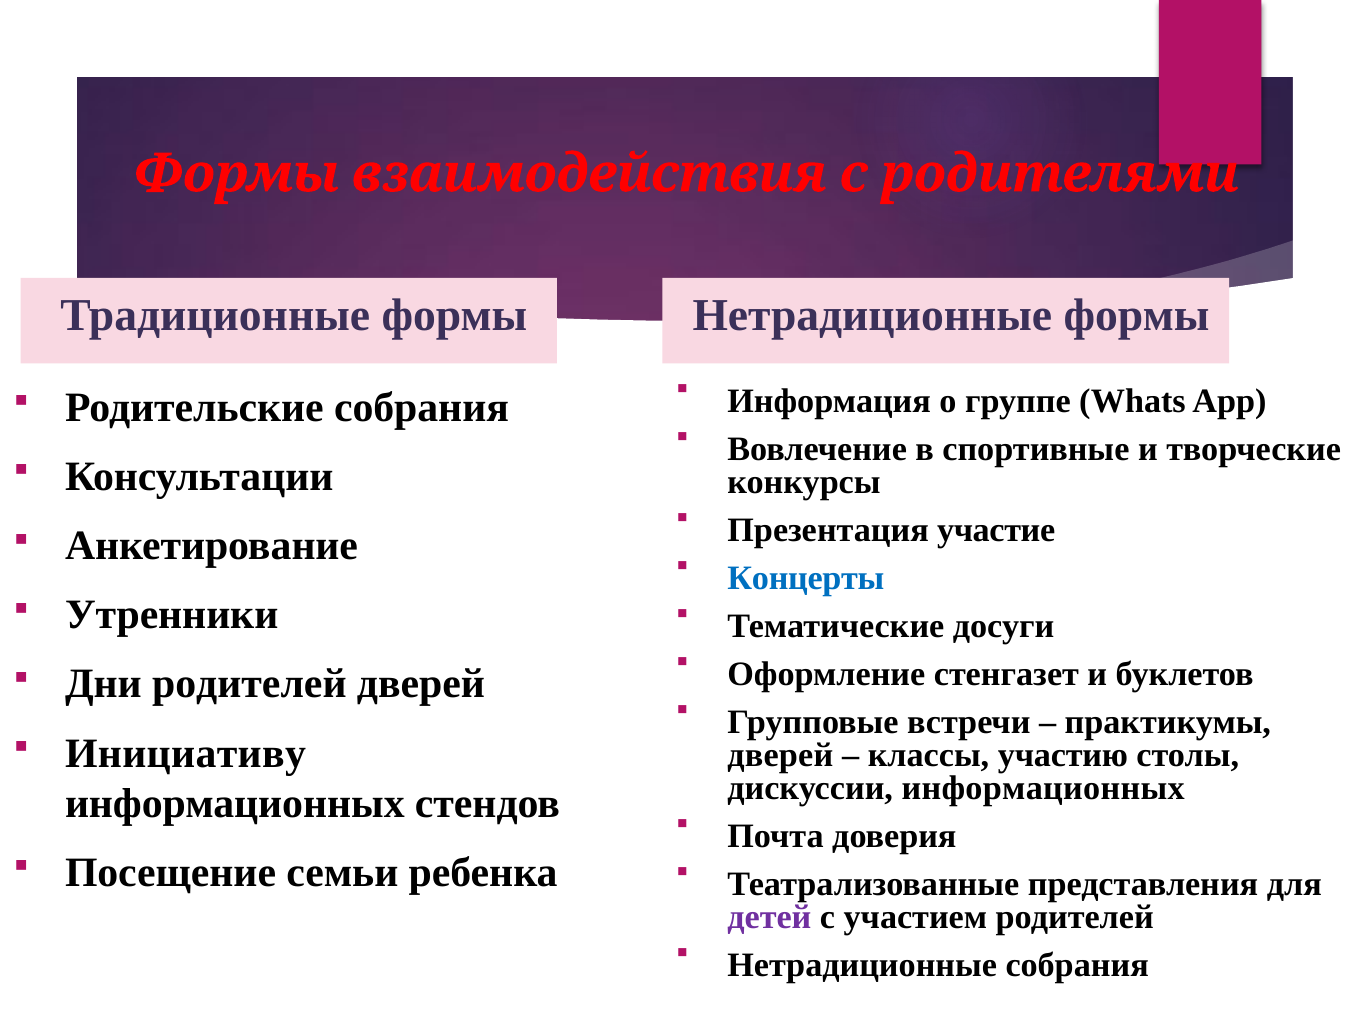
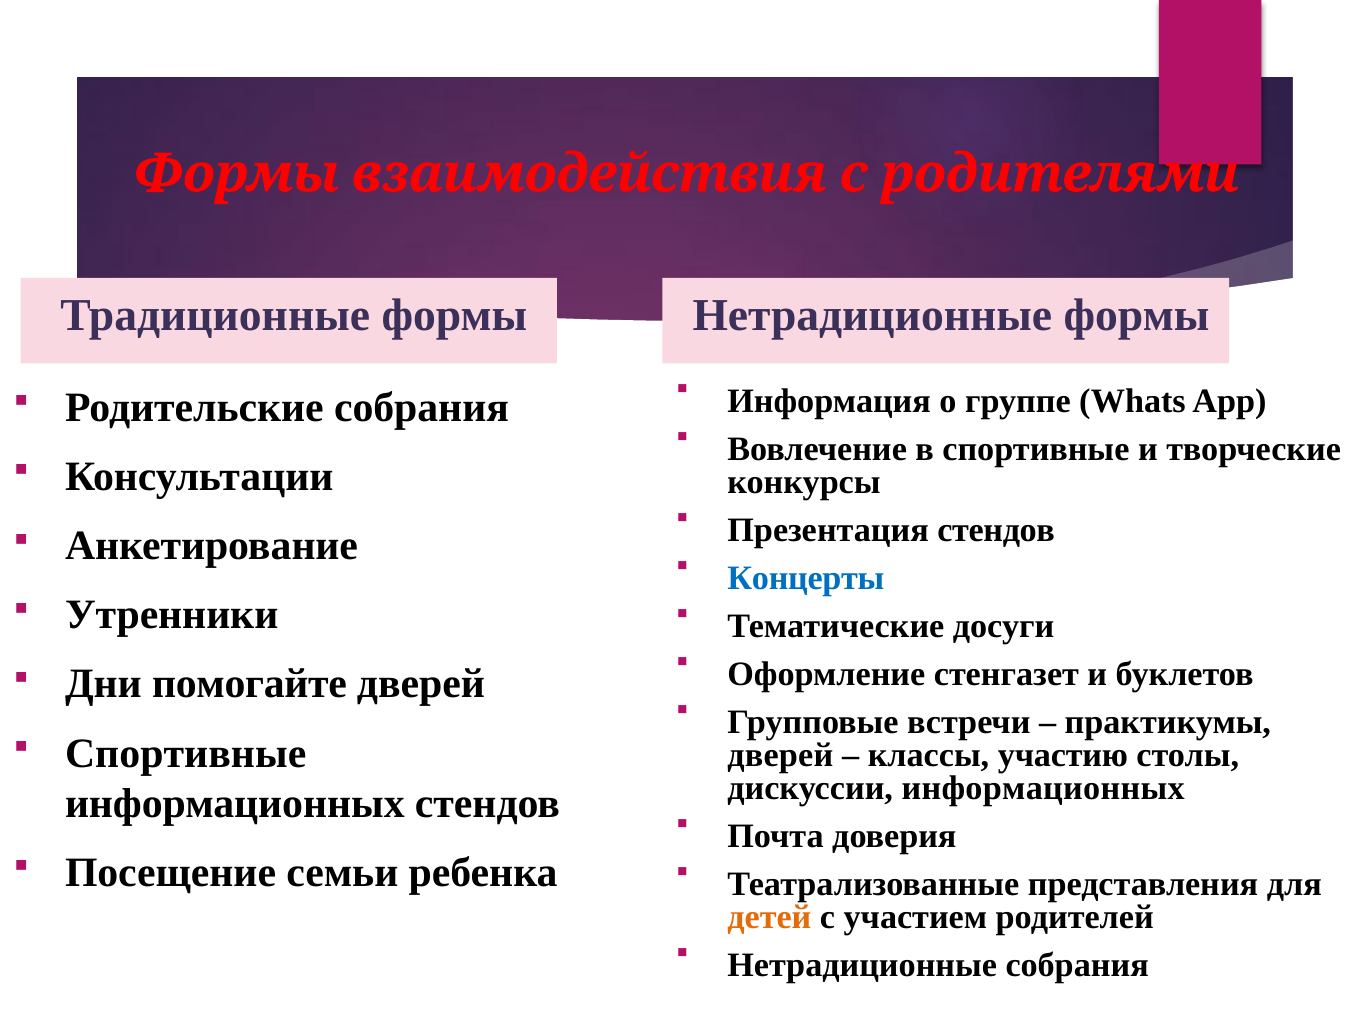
Презентация участие: участие -> стендов
Дни родителей: родителей -> помогайте
Инициативу at (185, 753): Инициативу -> Спортивные
детей colour: purple -> orange
